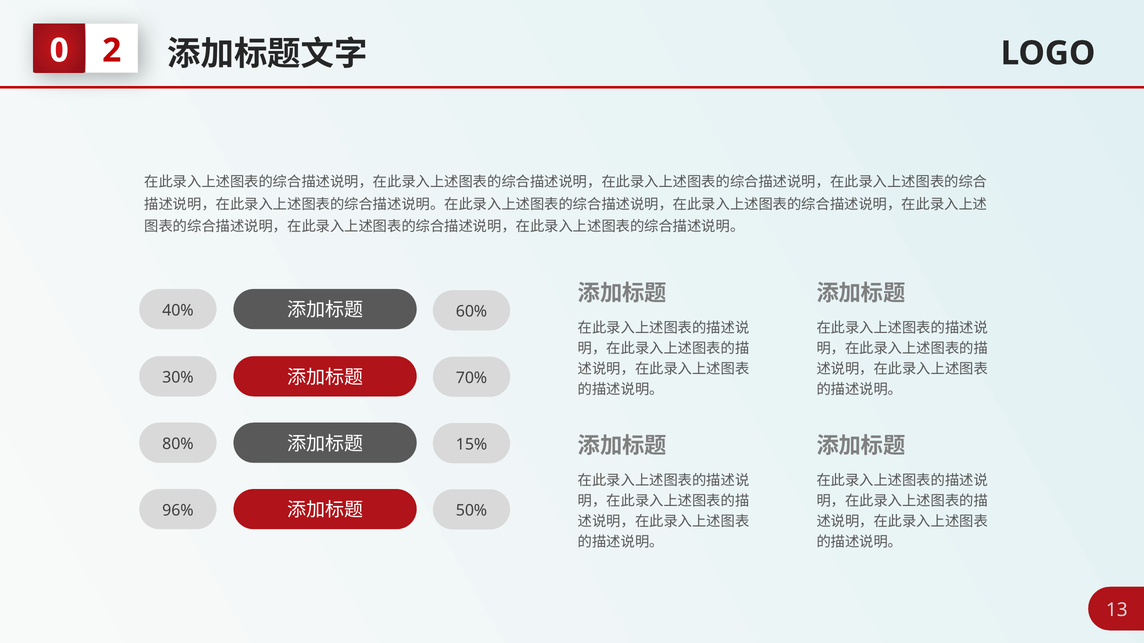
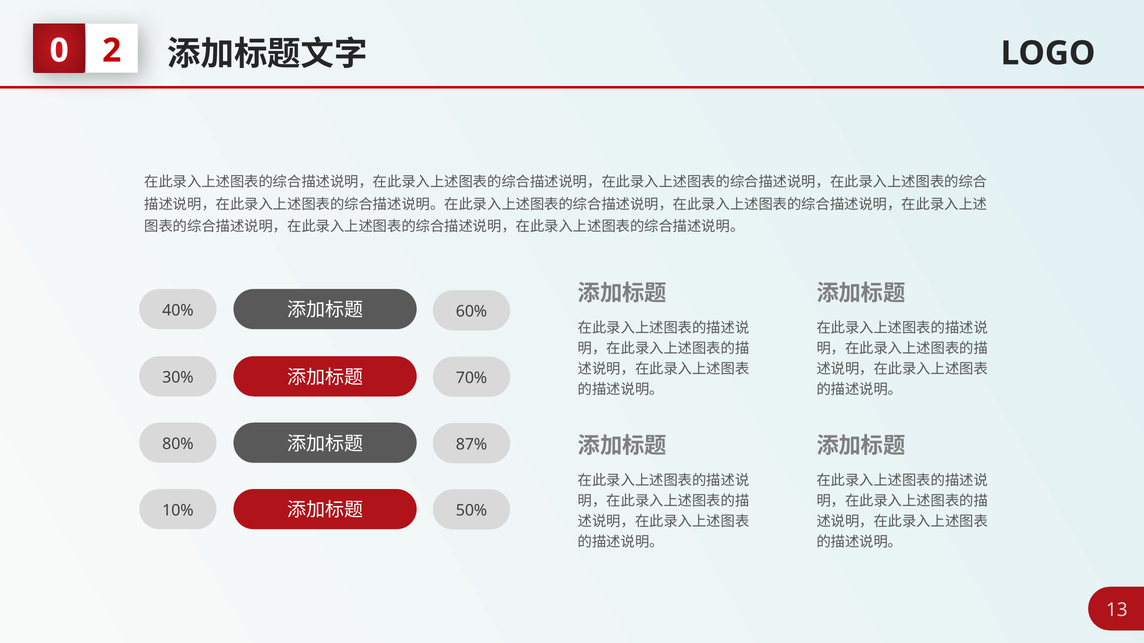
15%: 15% -> 87%
96%: 96% -> 10%
